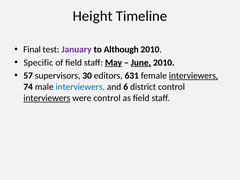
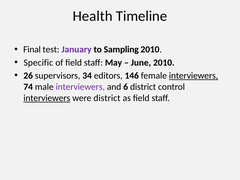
Height: Height -> Health
Although: Although -> Sampling
May underline: present -> none
June underline: present -> none
57: 57 -> 26
30: 30 -> 34
631: 631 -> 146
interviewers at (80, 87) colour: blue -> purple
were control: control -> district
